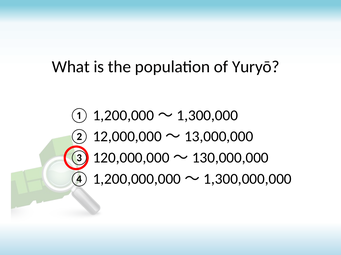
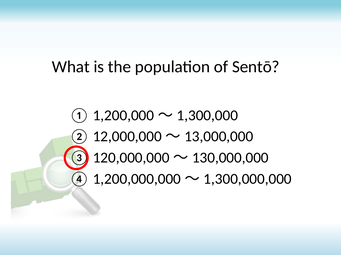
Yuryō: Yuryō -> Sentō
